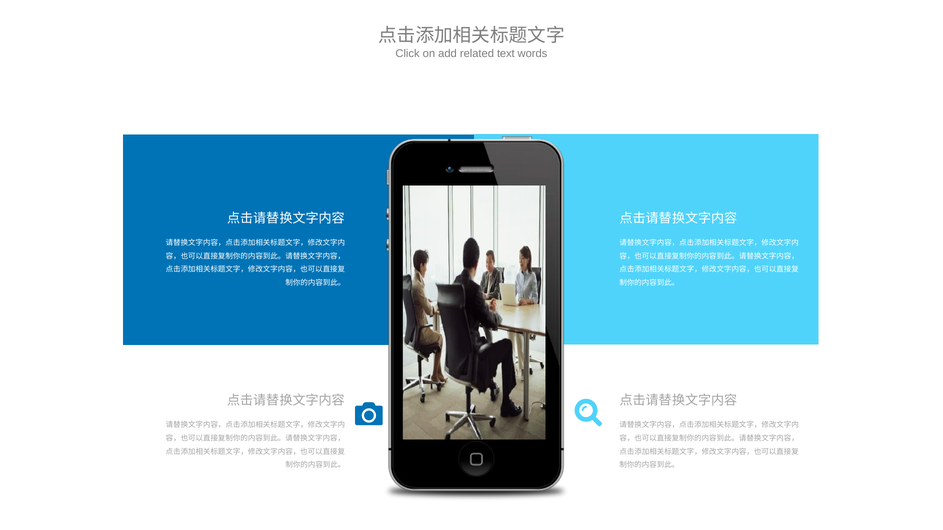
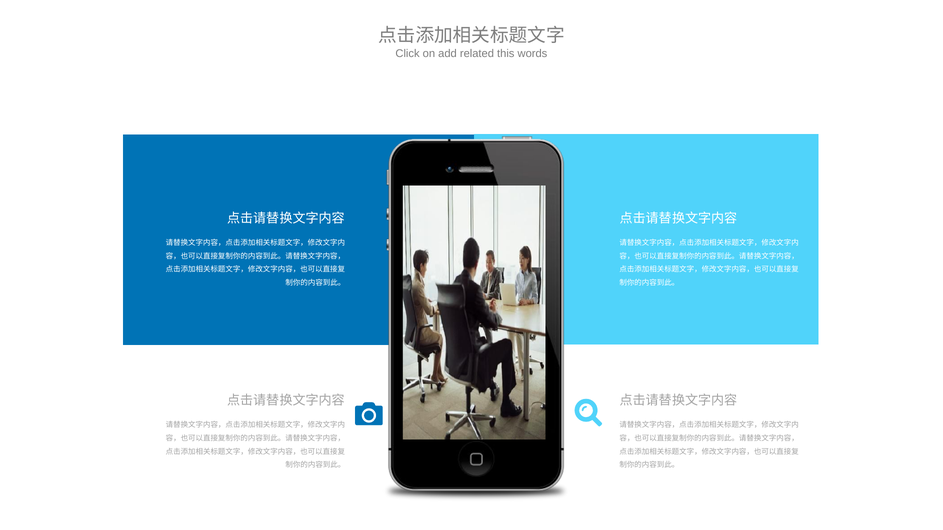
text: text -> this
